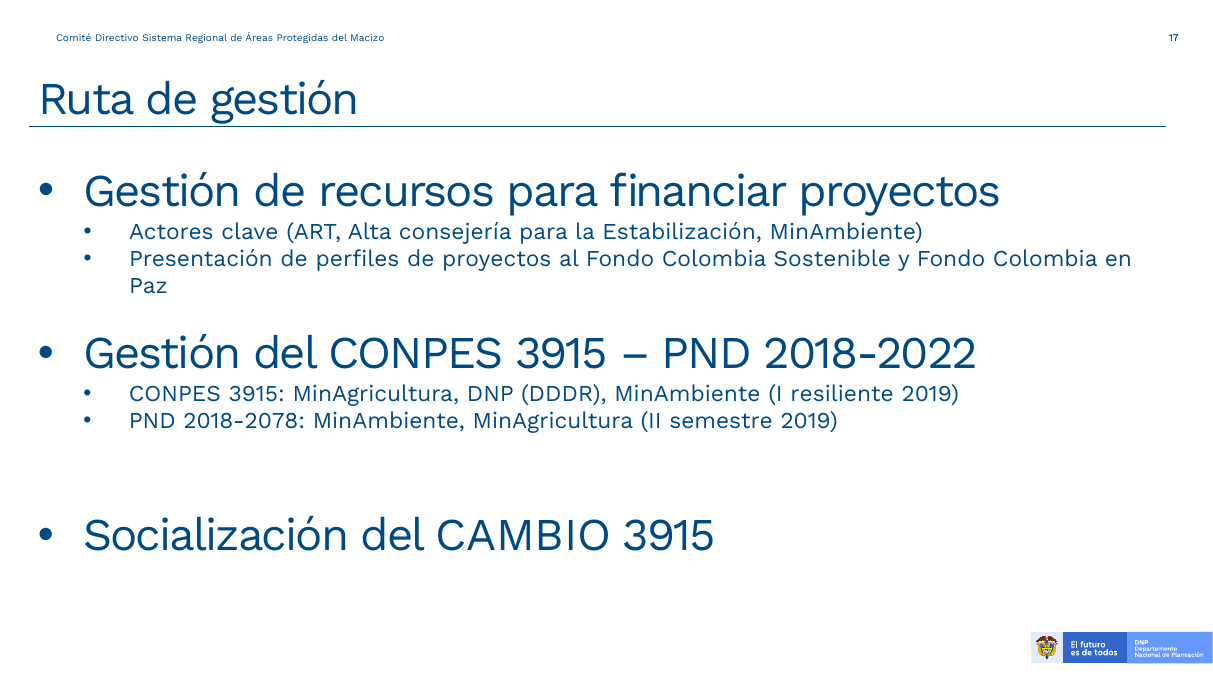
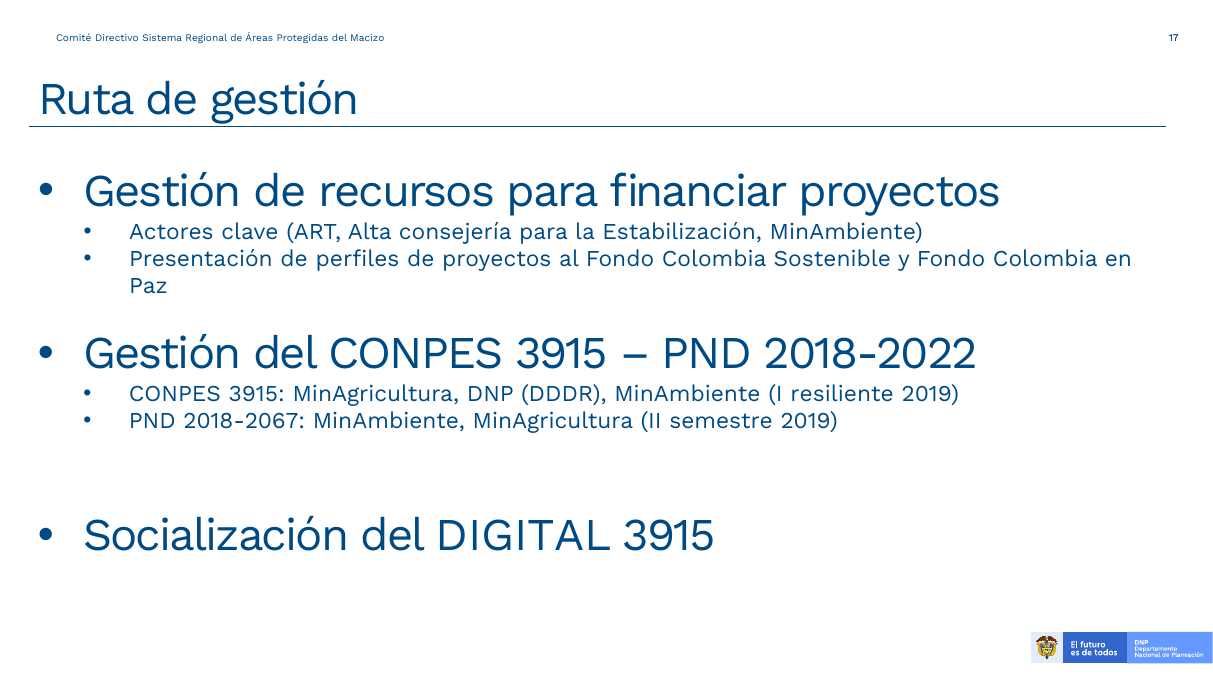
2018-2078: 2018-2078 -> 2018-2067
CAMBIO: CAMBIO -> DIGITAL
